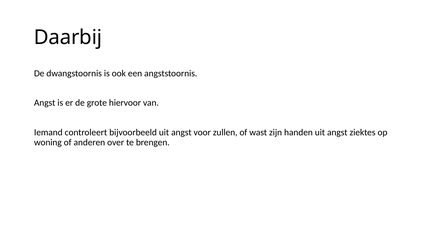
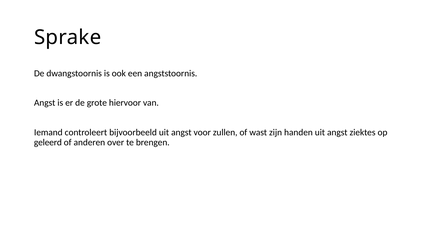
Daarbij: Daarbij -> Sprake
woning: woning -> geleerd
